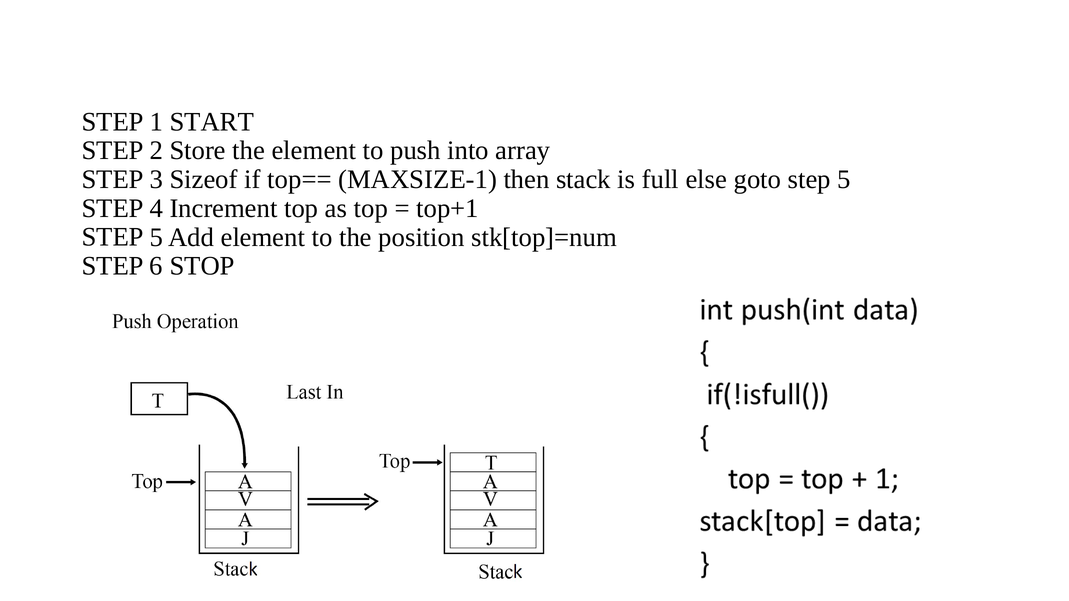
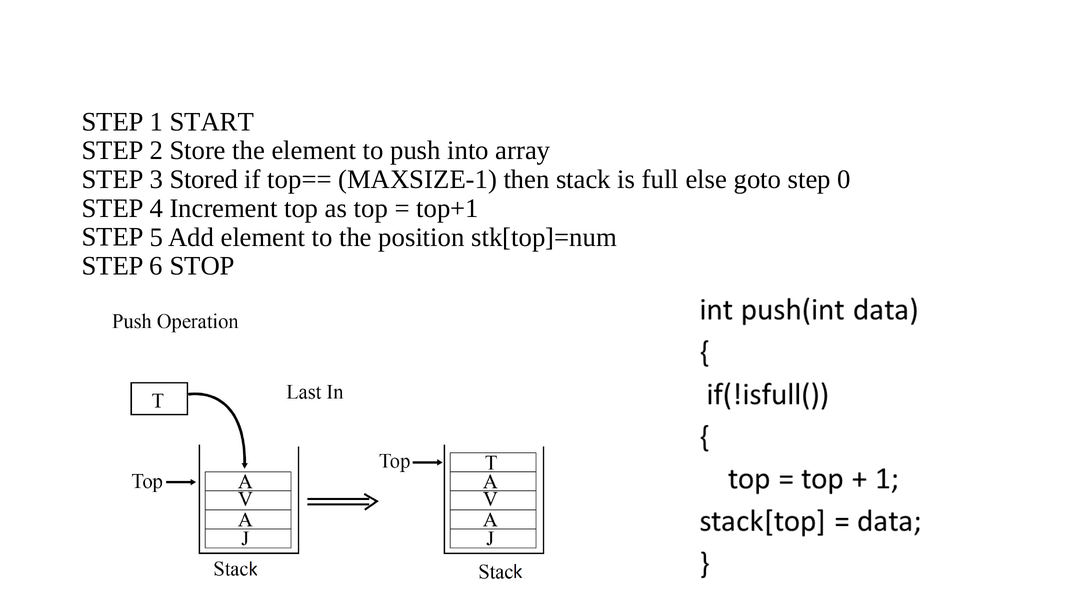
Sizeof: Sizeof -> Stored
step 5: 5 -> 0
